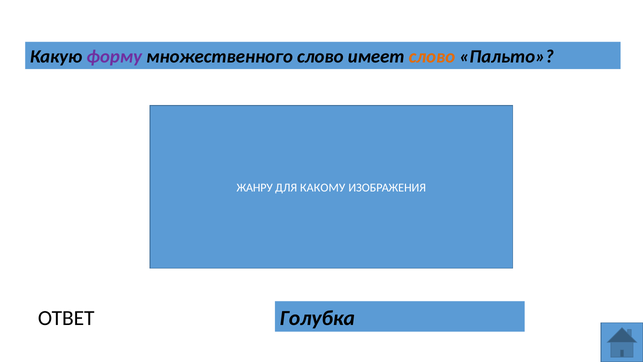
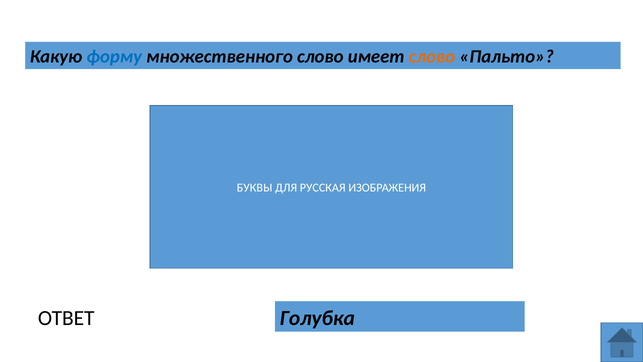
форму colour: purple -> blue
ЖАНРУ: ЖАНРУ -> БУКВЫ
КАКОМУ: КАКОМУ -> РУССКАЯ
